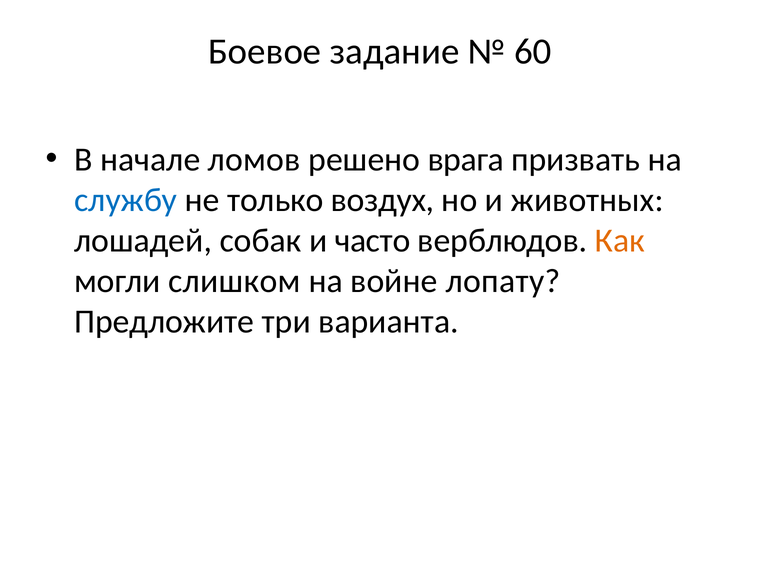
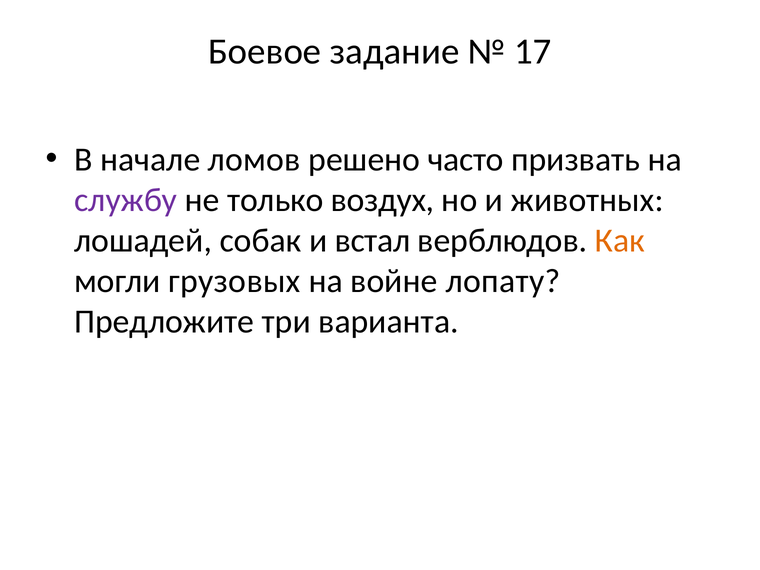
60: 60 -> 17
врага: врага -> часто
службу colour: blue -> purple
часто: часто -> встал
слишком: слишком -> грузовых
